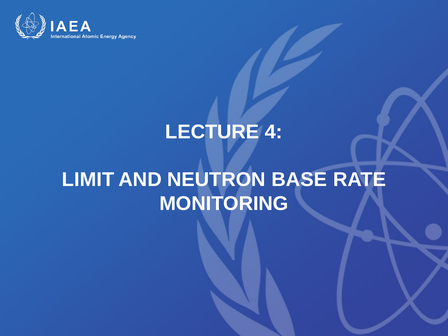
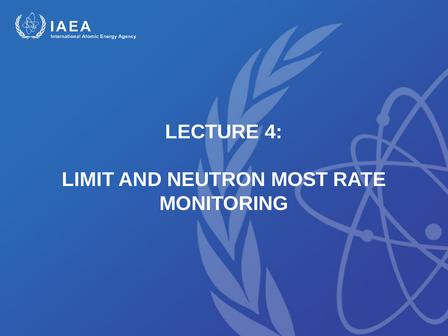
BASE: BASE -> MOST
